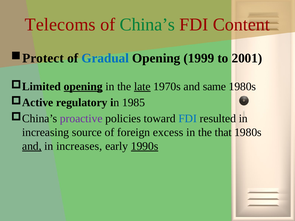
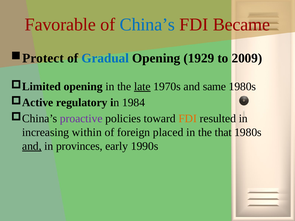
Telecoms: Telecoms -> Favorable
China’s colour: green -> blue
Content: Content -> Became
1999: 1999 -> 1929
2001: 2001 -> 2009
opening at (83, 87) underline: present -> none
1985: 1985 -> 1984
FDI at (188, 119) colour: blue -> orange
source: source -> within
excess: excess -> placed
increases: increases -> provinces
1990s underline: present -> none
